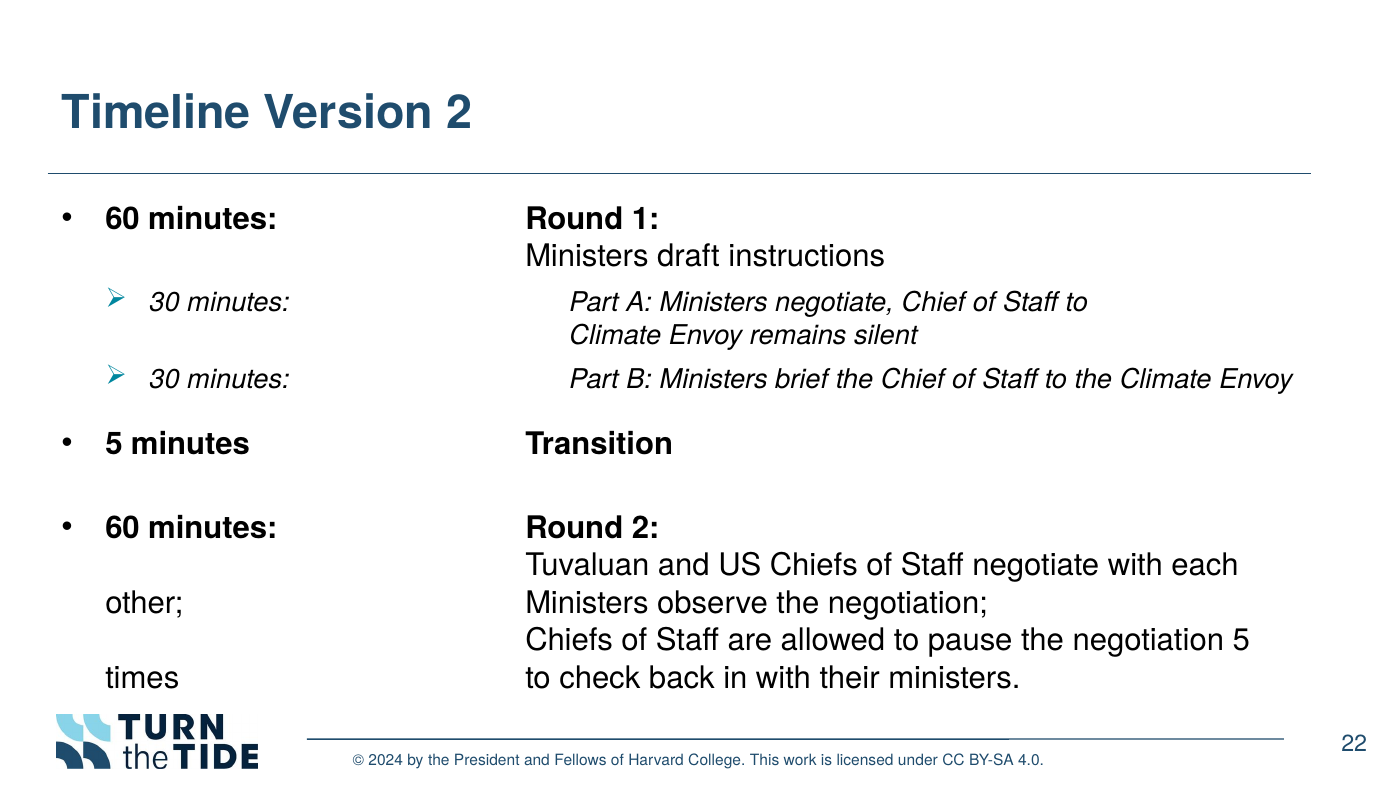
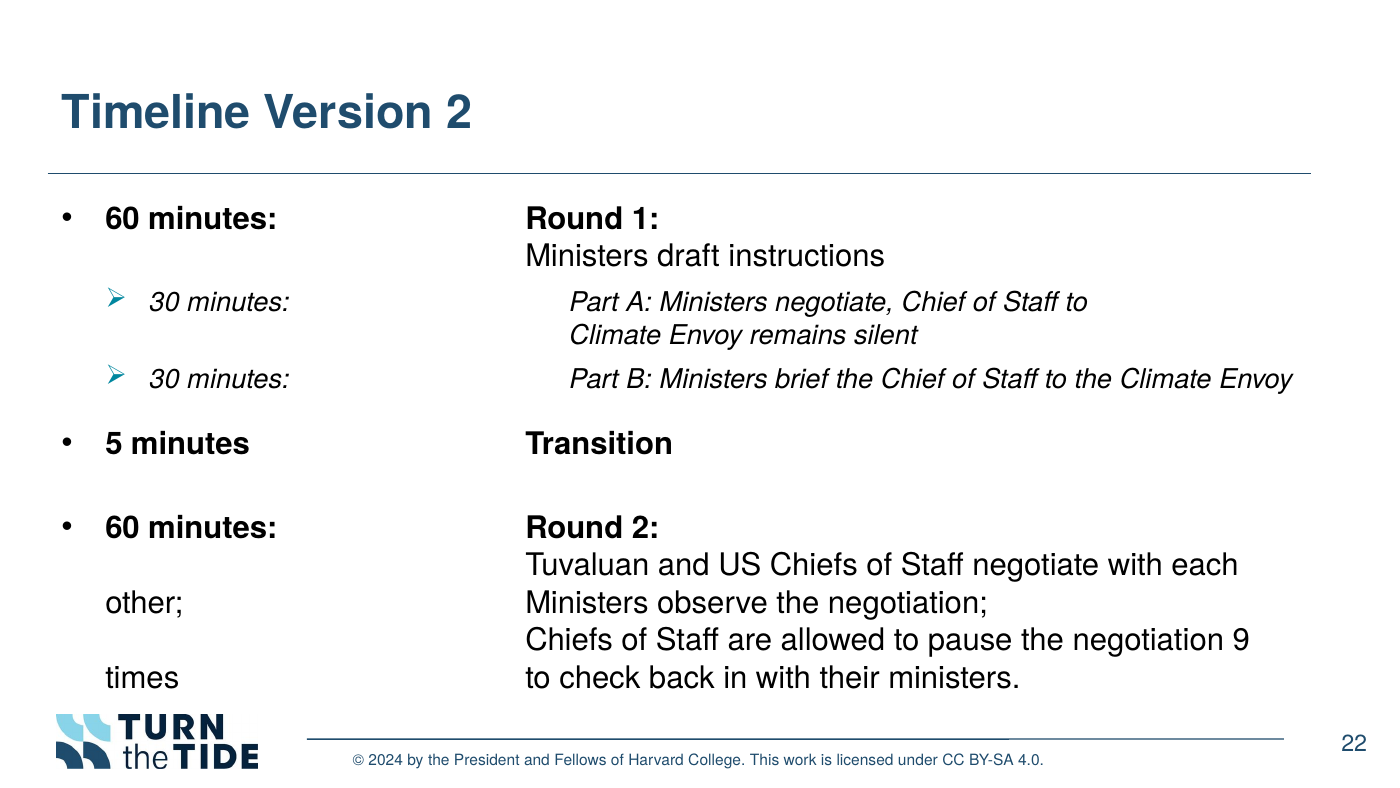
negotiation 5: 5 -> 9
